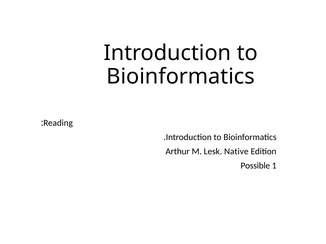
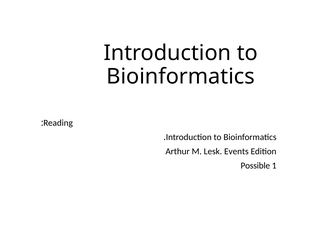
Native: Native -> Events
